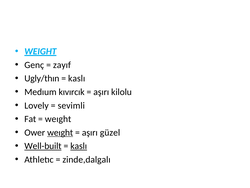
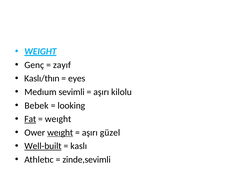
Ugly/thın: Ugly/thın -> Kaslı/thın
kaslı at (77, 78): kaslı -> eyes
kıvırcık: kıvırcık -> sevimli
Lovely: Lovely -> Bebek
sevimli: sevimli -> looking
Fat underline: none -> present
kaslı at (79, 146) underline: present -> none
zinde,dalgalı: zinde,dalgalı -> zinde,sevimli
